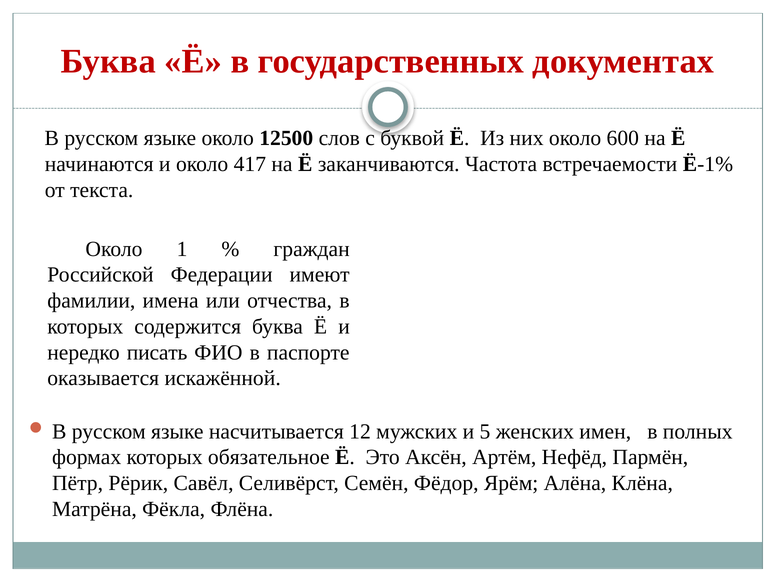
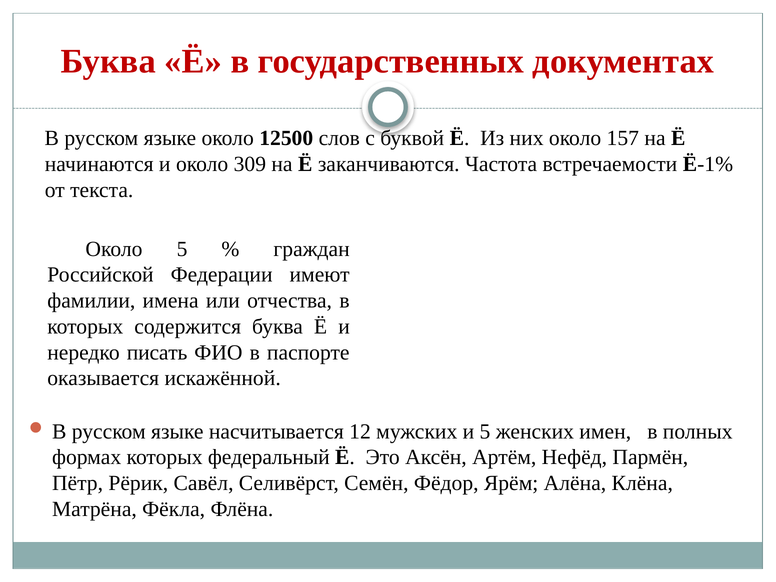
600: 600 -> 157
417: 417 -> 309
Около 1: 1 -> 5
обязательное: обязательное -> федеральный
